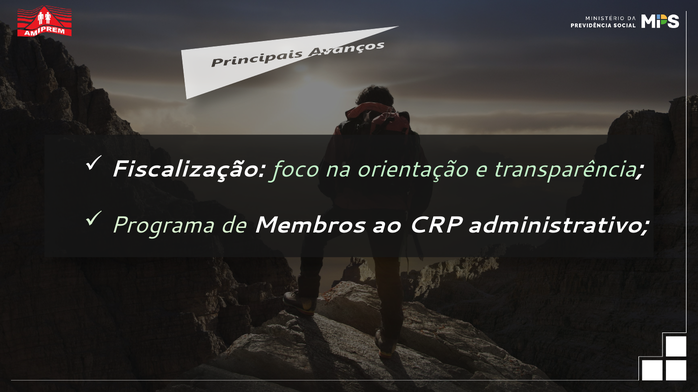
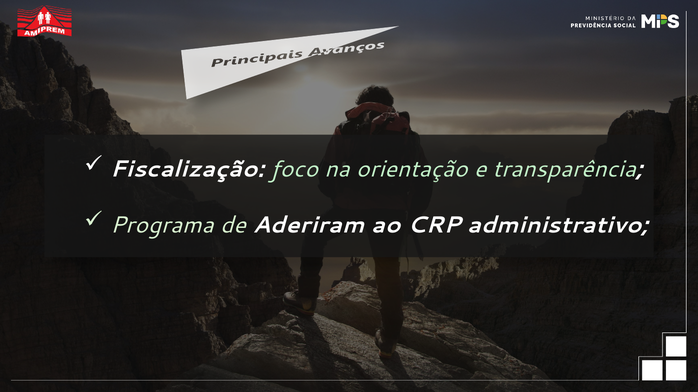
Membros: Membros -> Aderiram
